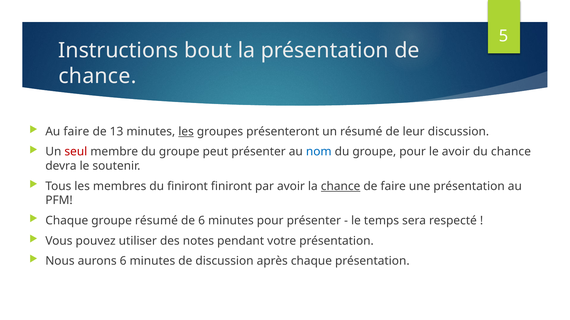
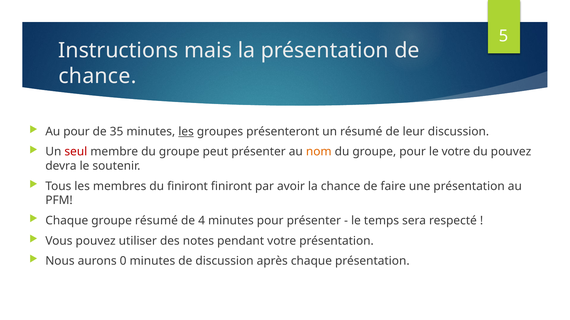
bout: bout -> mais
Au faire: faire -> pour
13: 13 -> 35
nom colour: blue -> orange
le avoir: avoir -> votre
du chance: chance -> pouvez
chance at (341, 187) underline: present -> none
de 6: 6 -> 4
aurons 6: 6 -> 0
